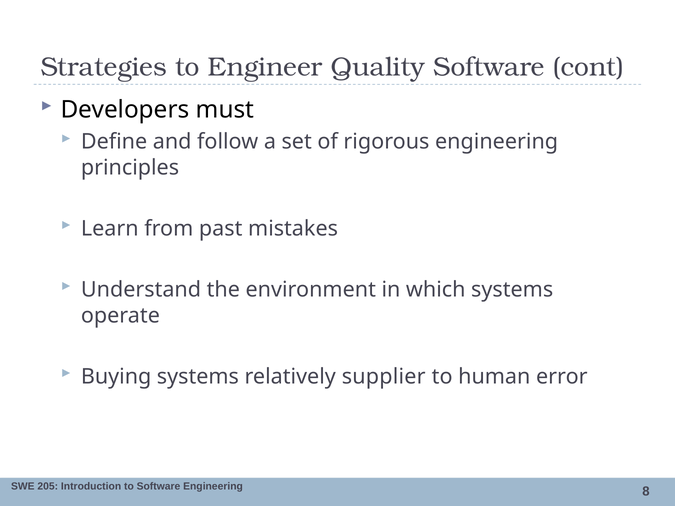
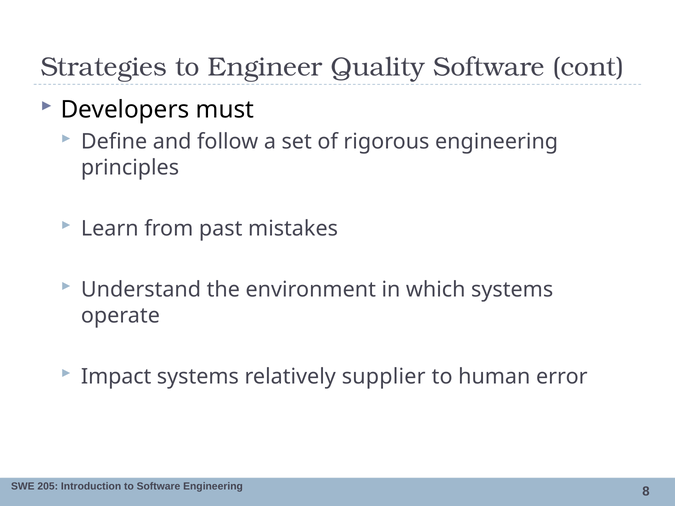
Buying: Buying -> Impact
